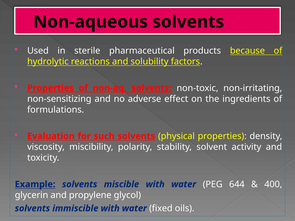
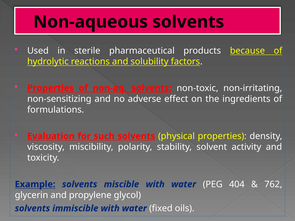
644: 644 -> 404
400: 400 -> 762
